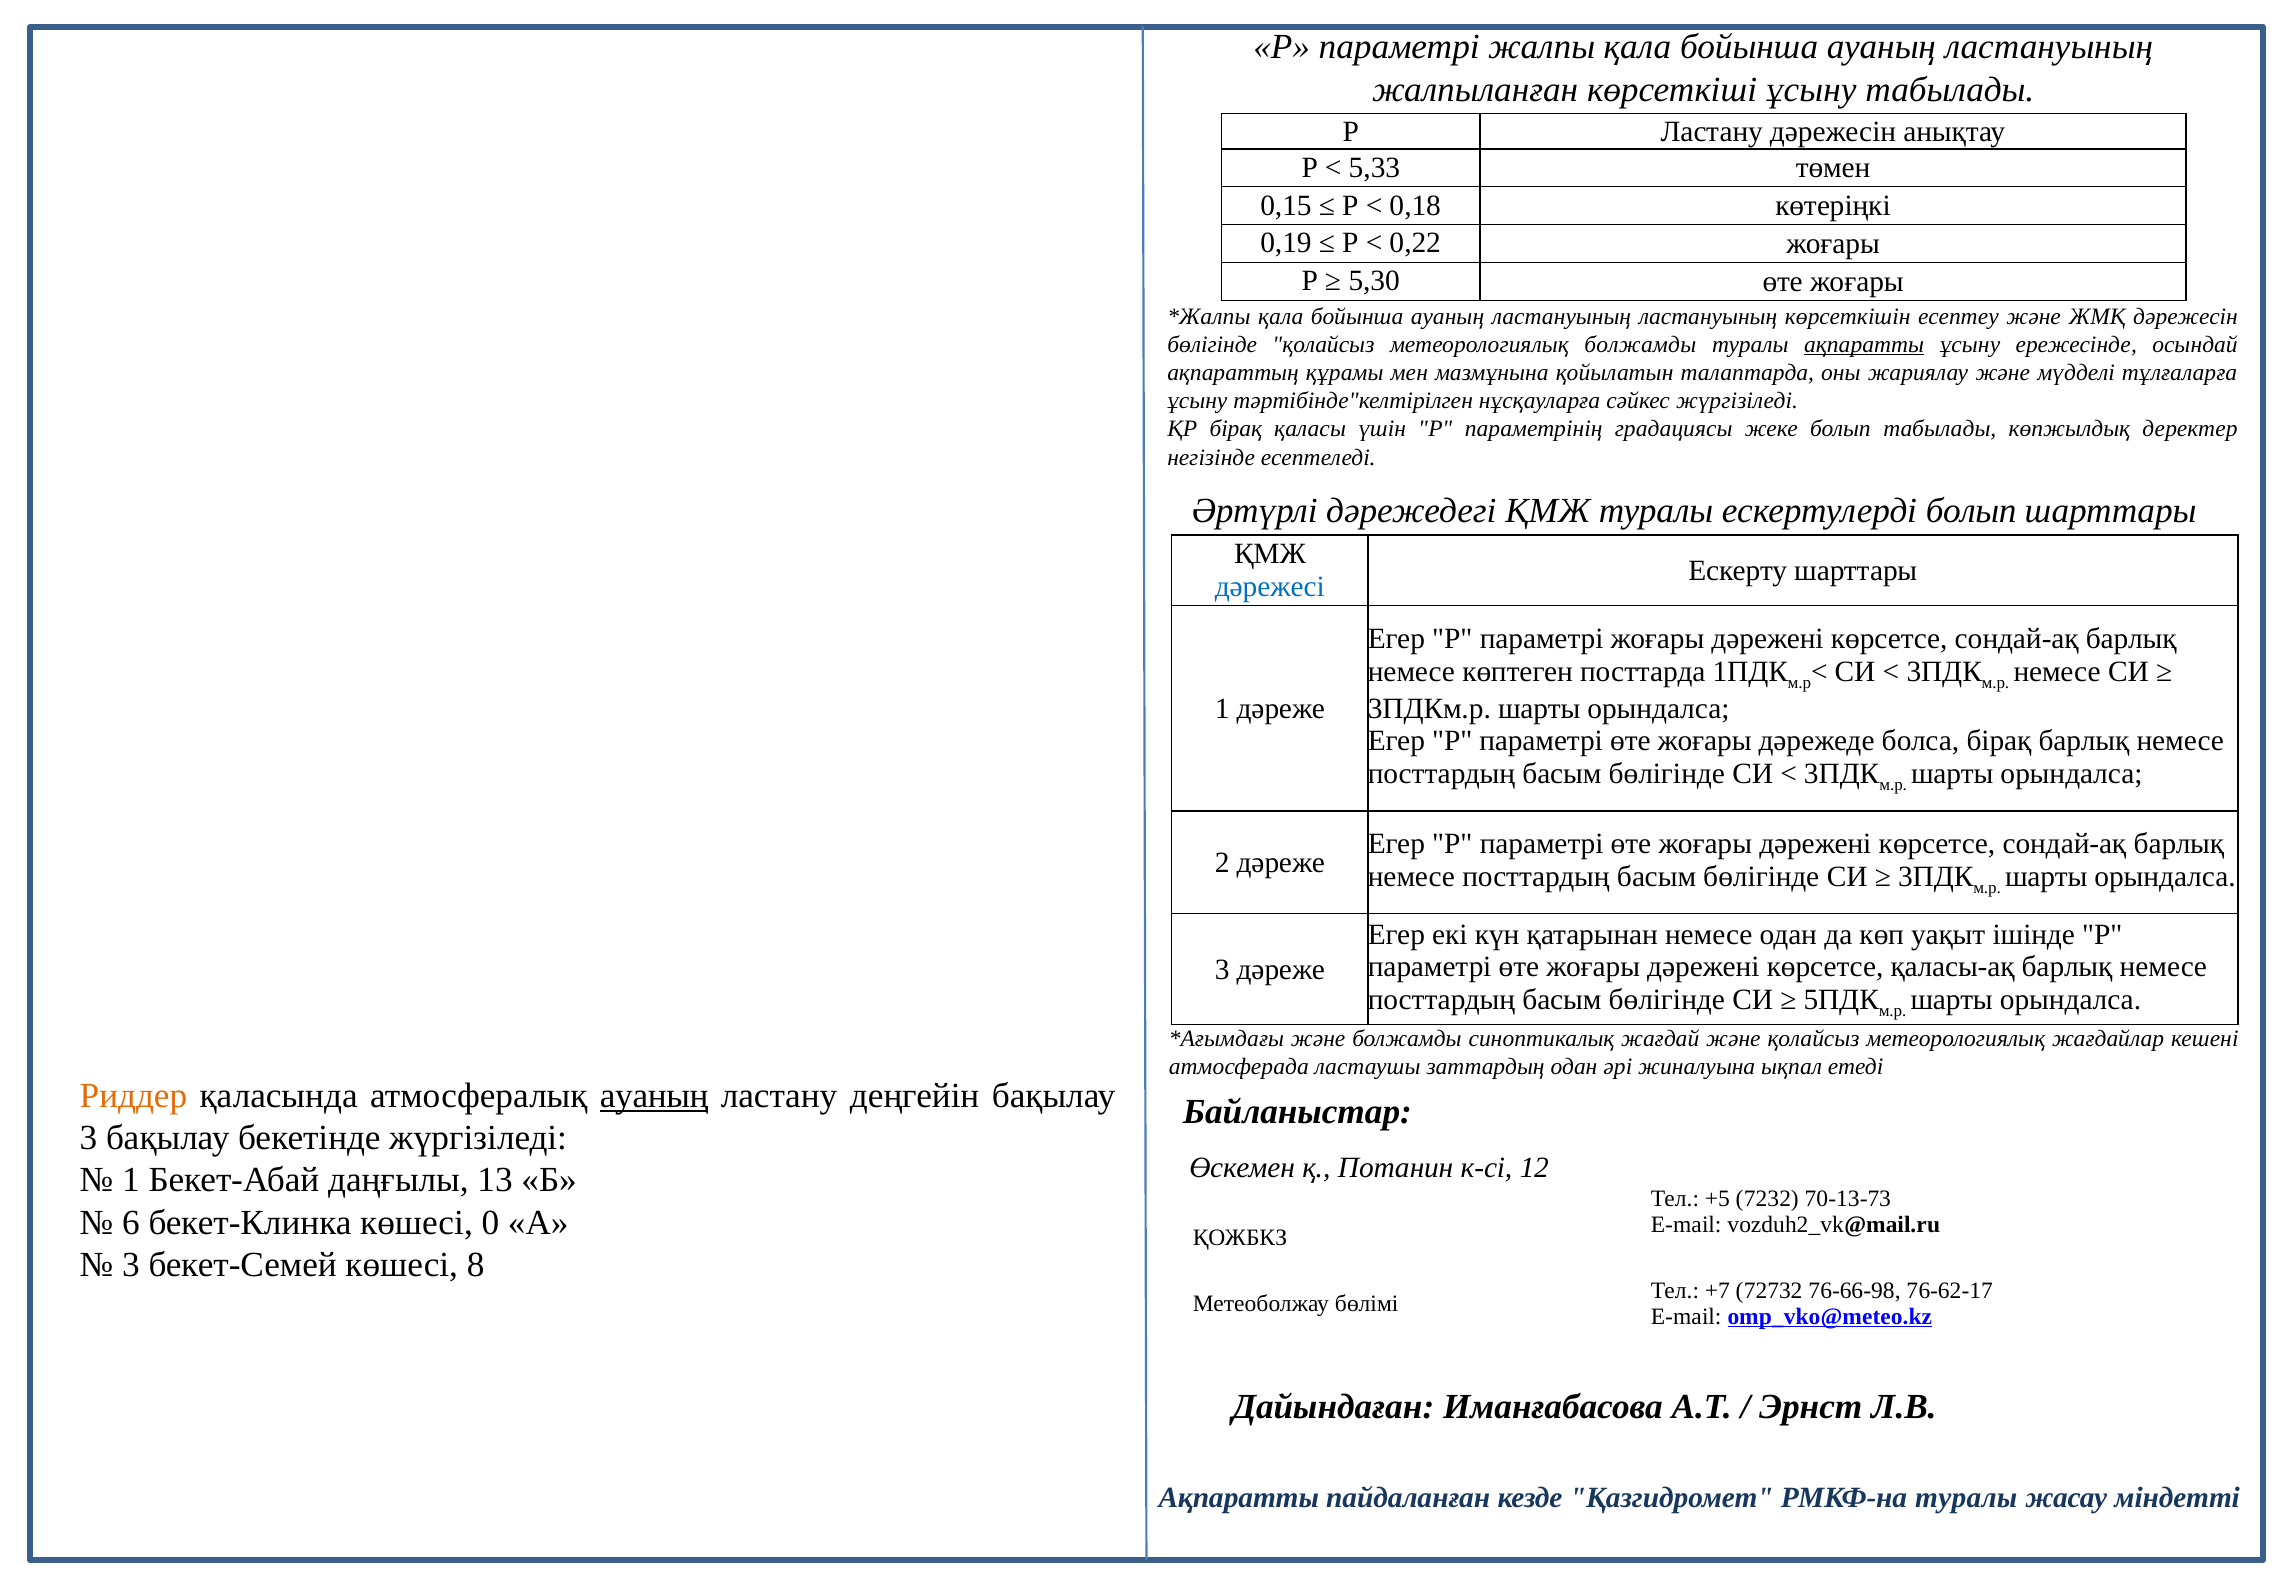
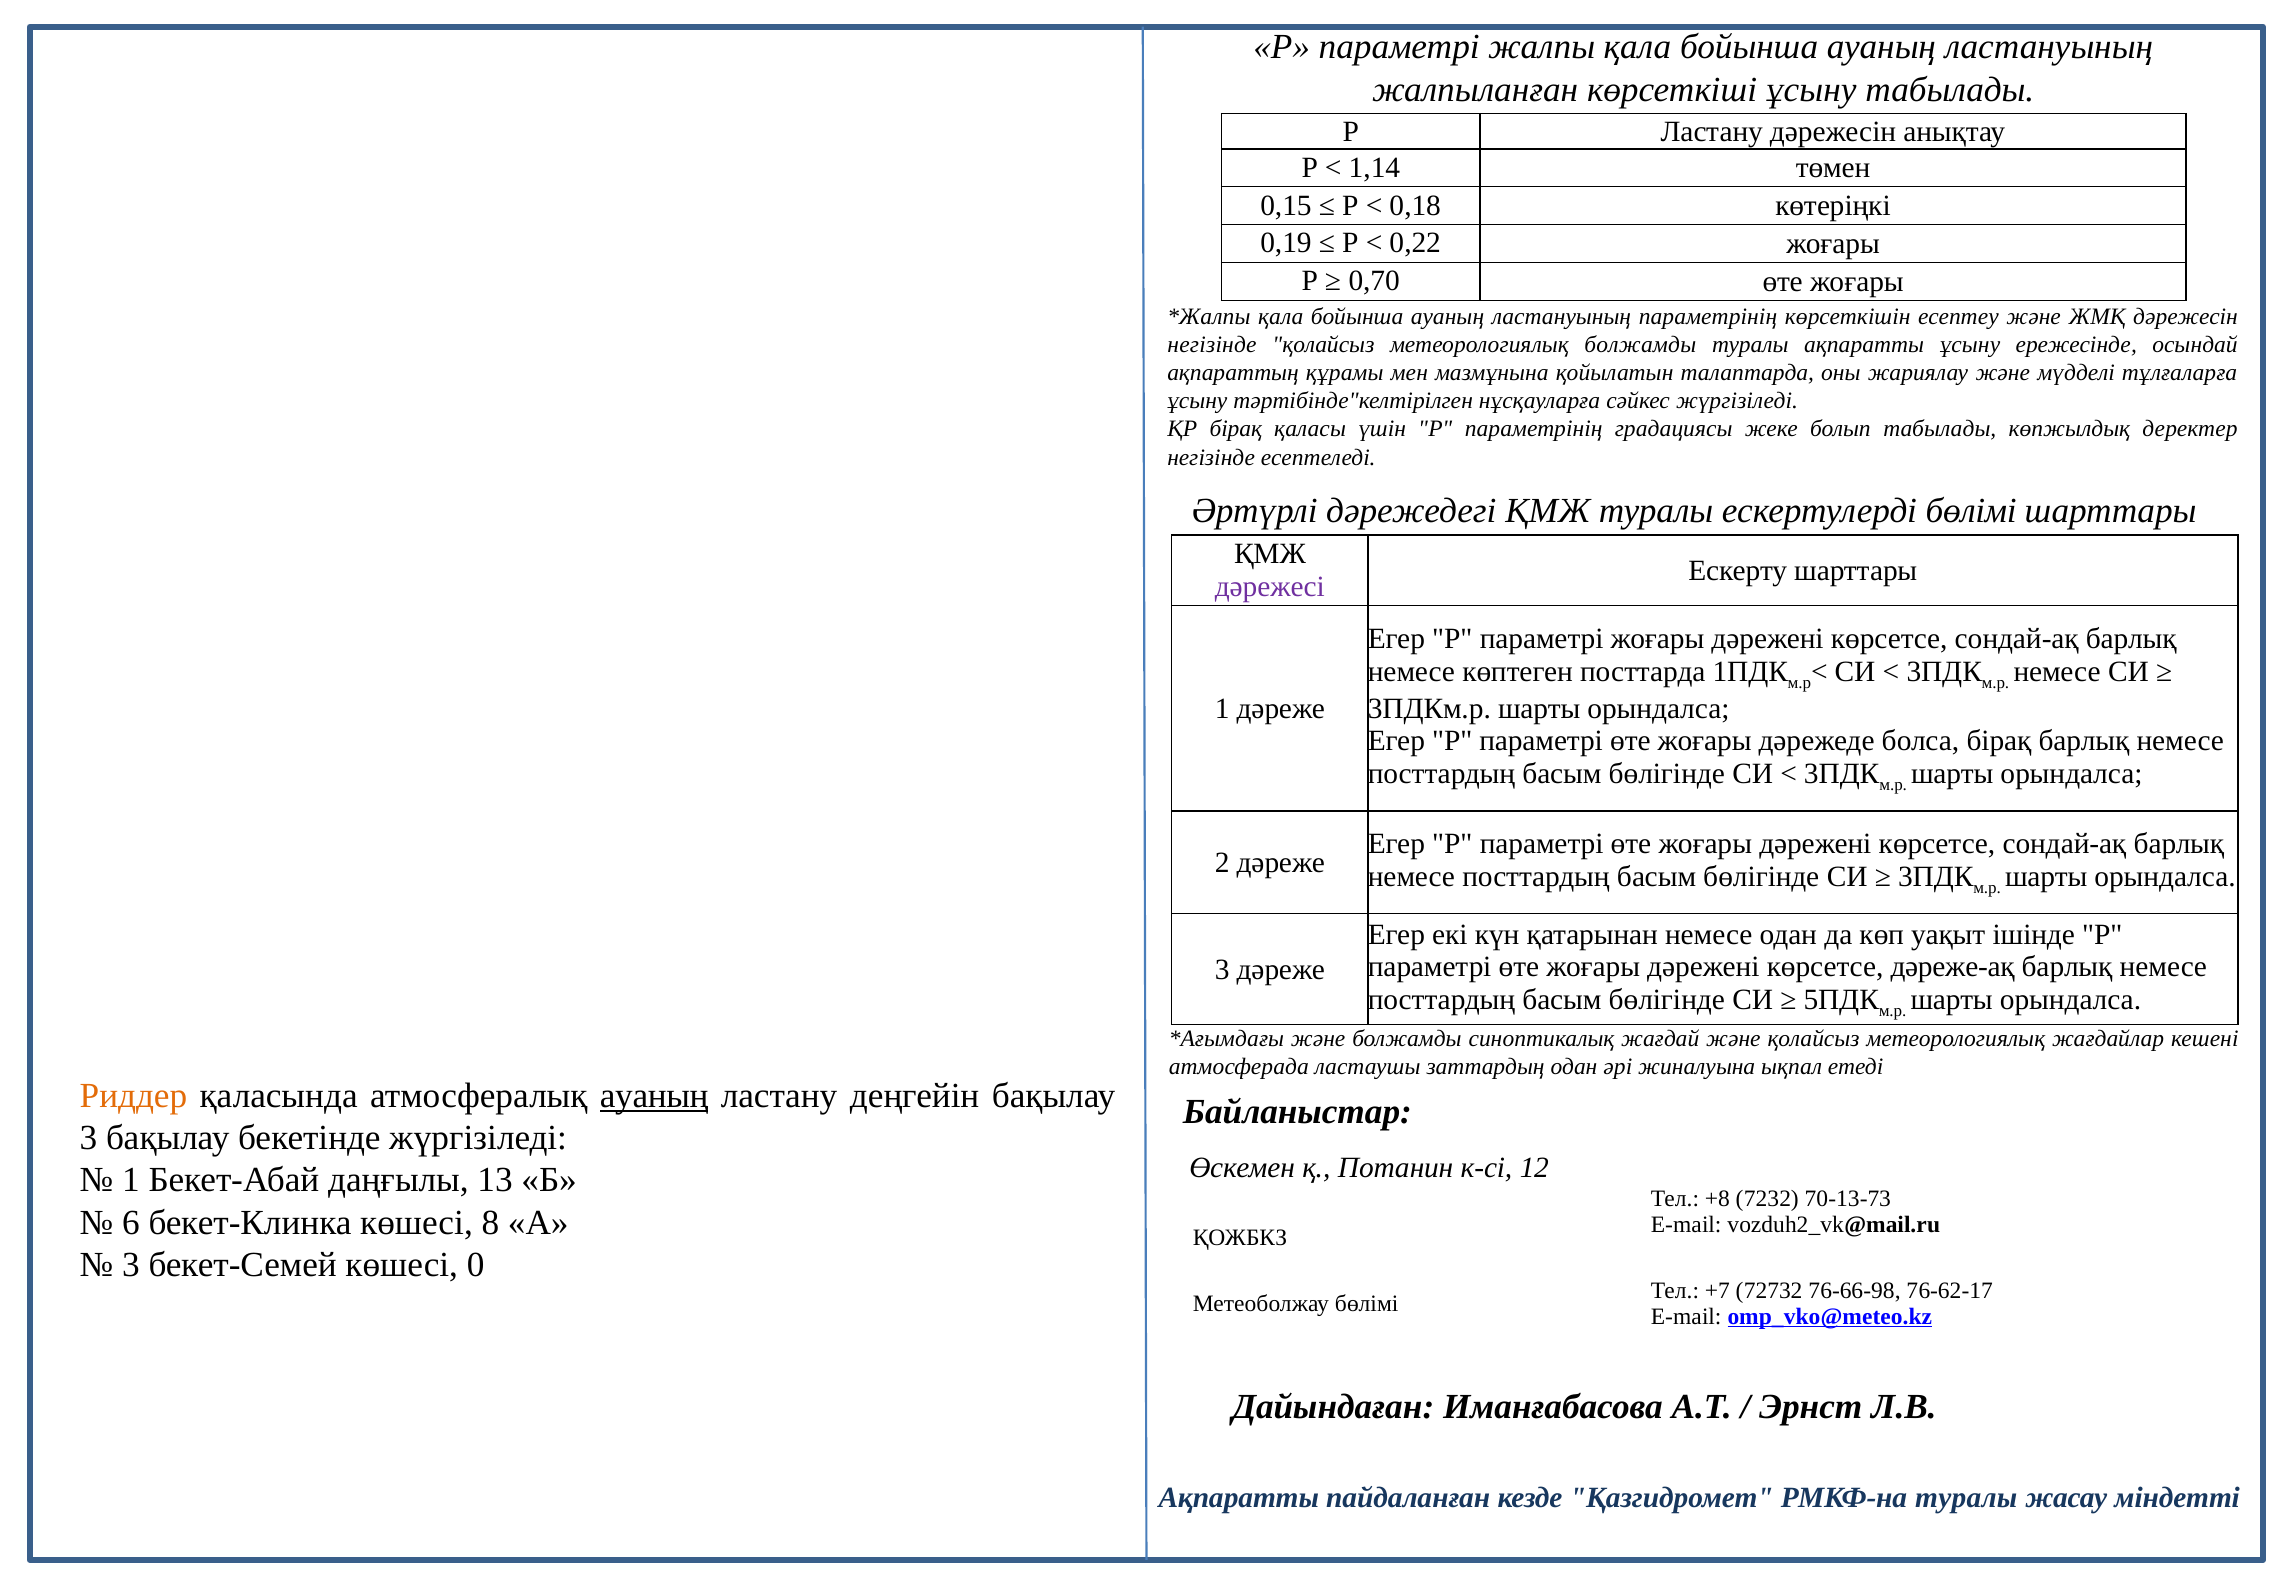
5,33: 5,33 -> 1,14
5,30: 5,30 -> 0,70
ластануының ластануының: ластануының -> параметрінің
бөлігінде at (1212, 345): бөлігінде -> негізінде
ақпаратты at (1864, 345) underline: present -> none
ескертулерді болып: болып -> бөлімі
дәрежесі colour: blue -> purple
қаласы-ақ: қаласы-ақ -> дәреже-ақ
+5: +5 -> +8
0: 0 -> 8
8: 8 -> 0
